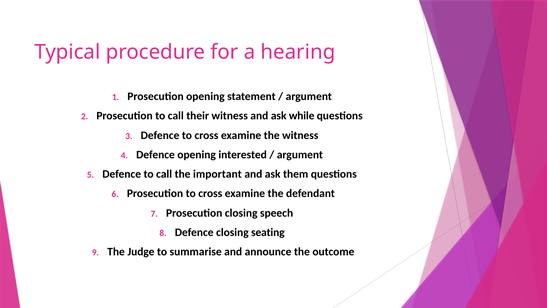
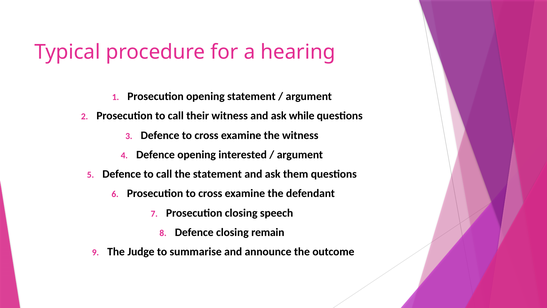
the important: important -> statement
seating: seating -> remain
